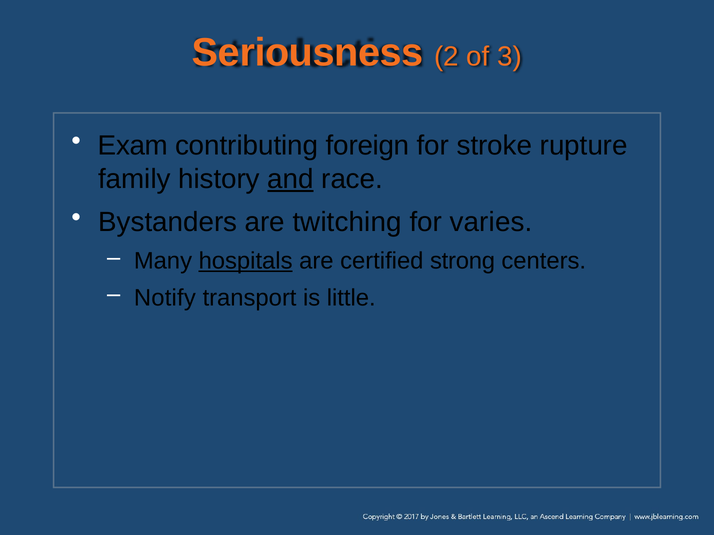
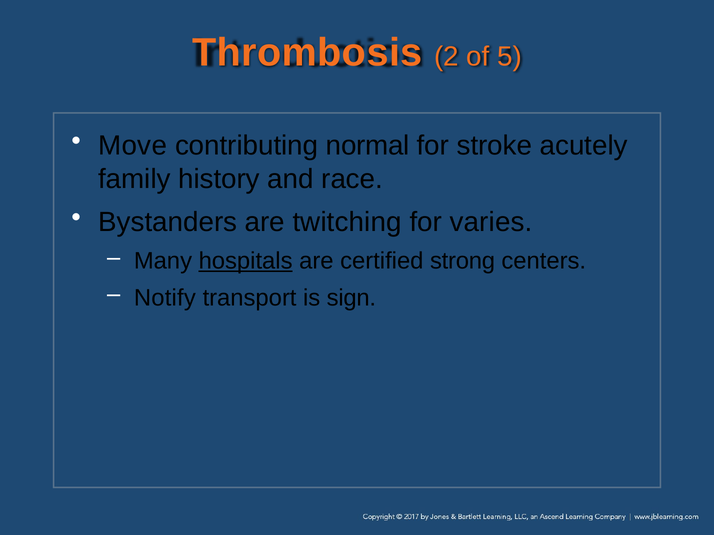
Seriousness: Seriousness -> Thrombosis
3: 3 -> 5
Exam: Exam -> Move
foreign: foreign -> normal
rupture: rupture -> acutely
and underline: present -> none
little: little -> sign
